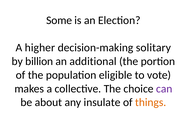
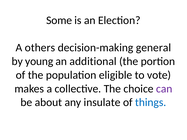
higher: higher -> others
solitary: solitary -> general
billion: billion -> young
things colour: orange -> blue
